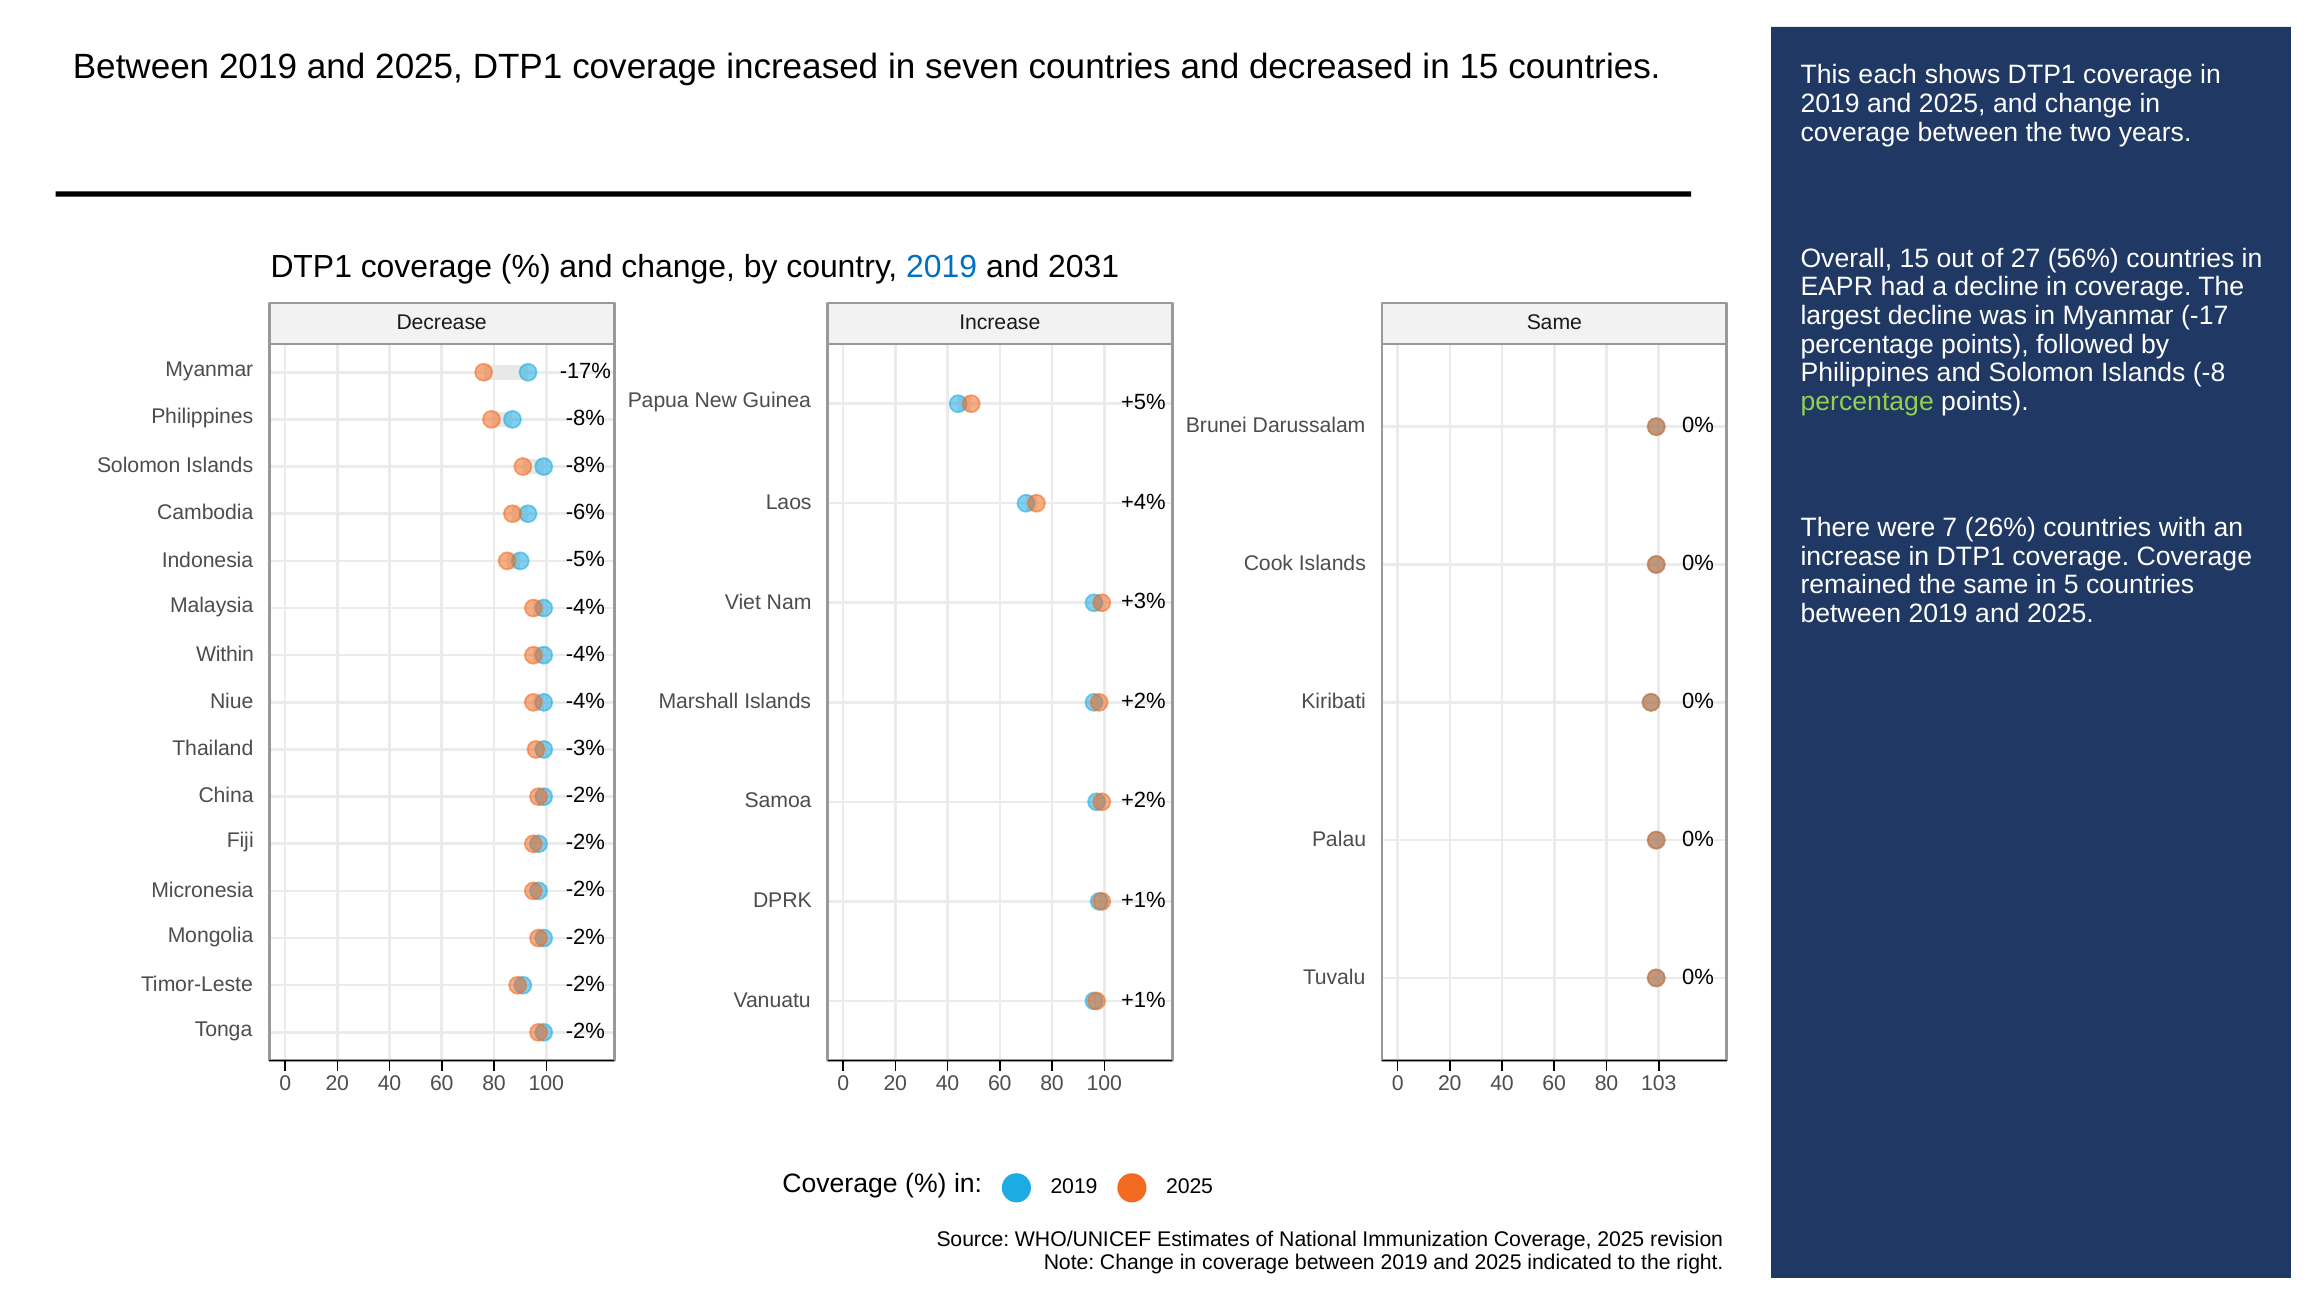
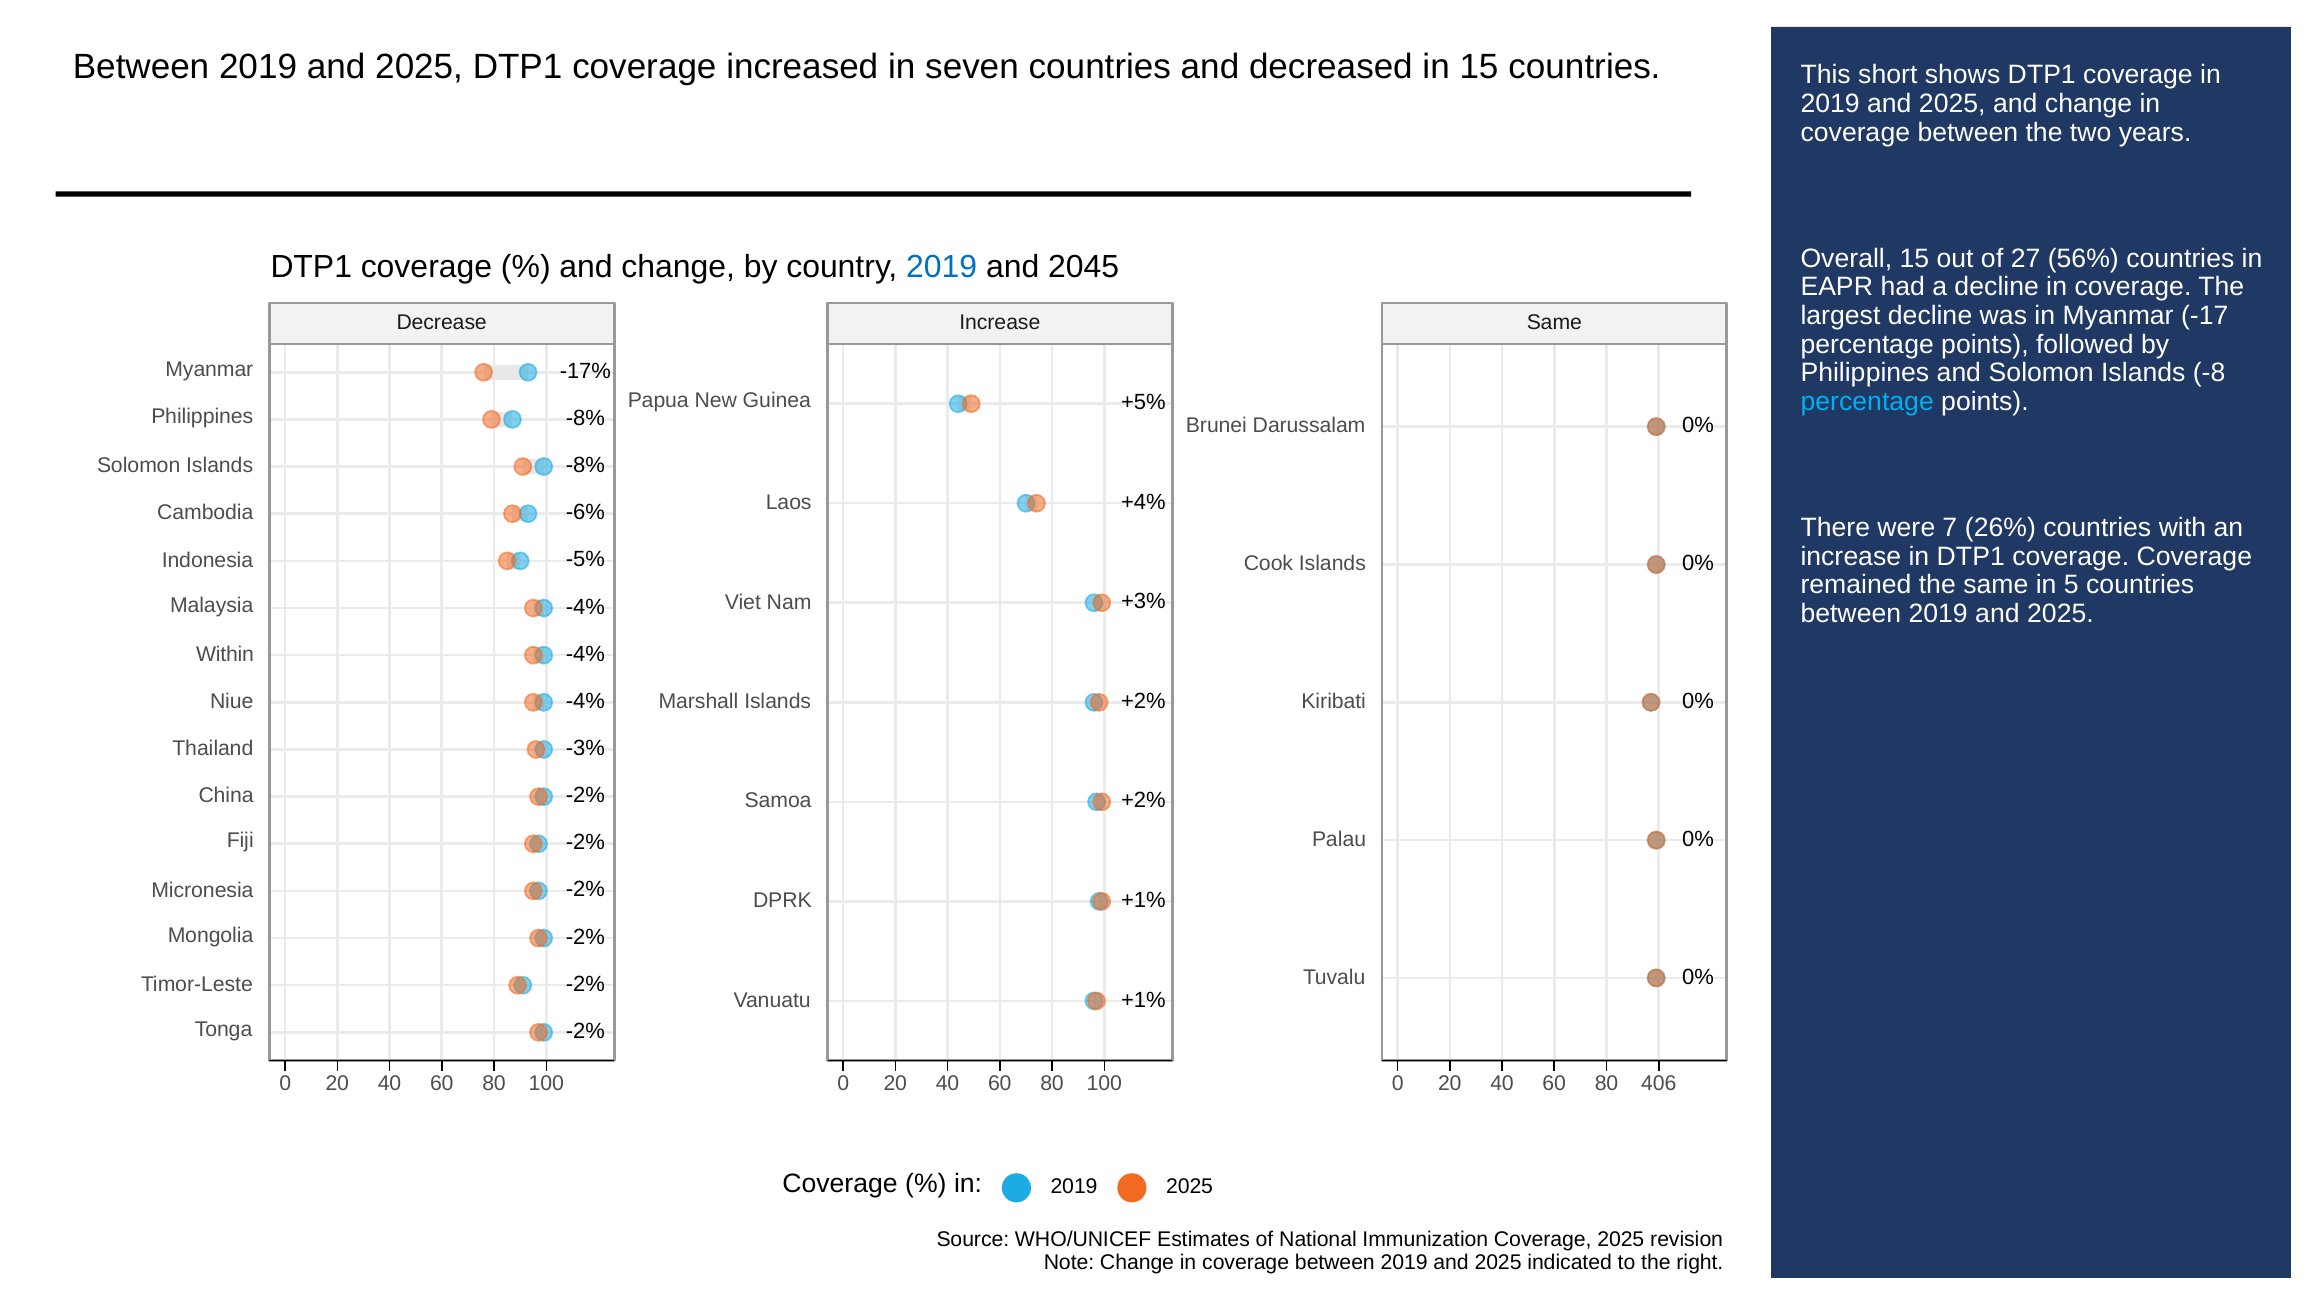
each: each -> short
2031: 2031 -> 2045
percentage at (1867, 402) colour: light green -> light blue
103: 103 -> 406
